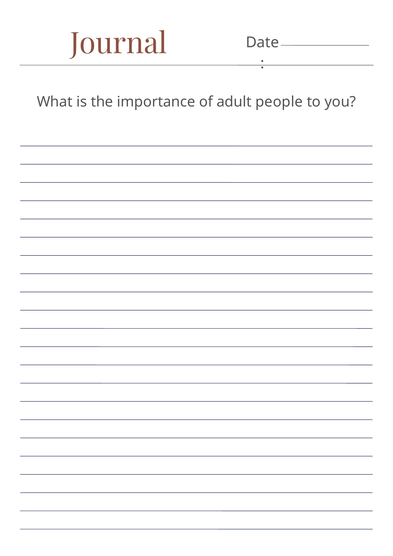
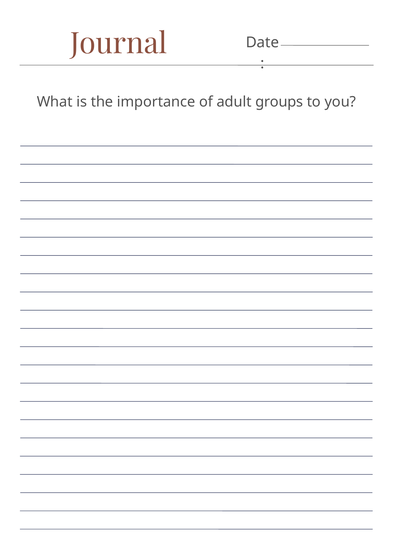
people: people -> groups
